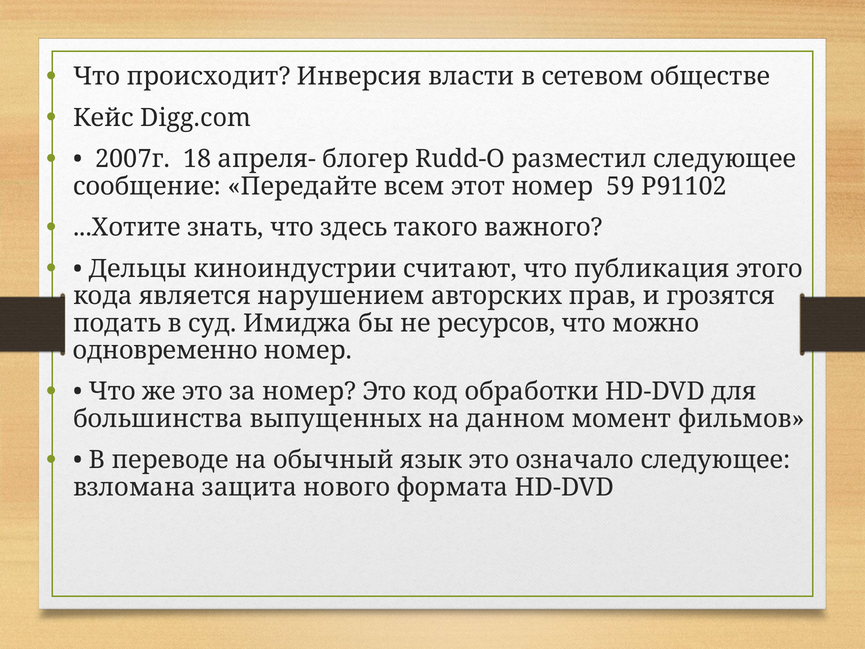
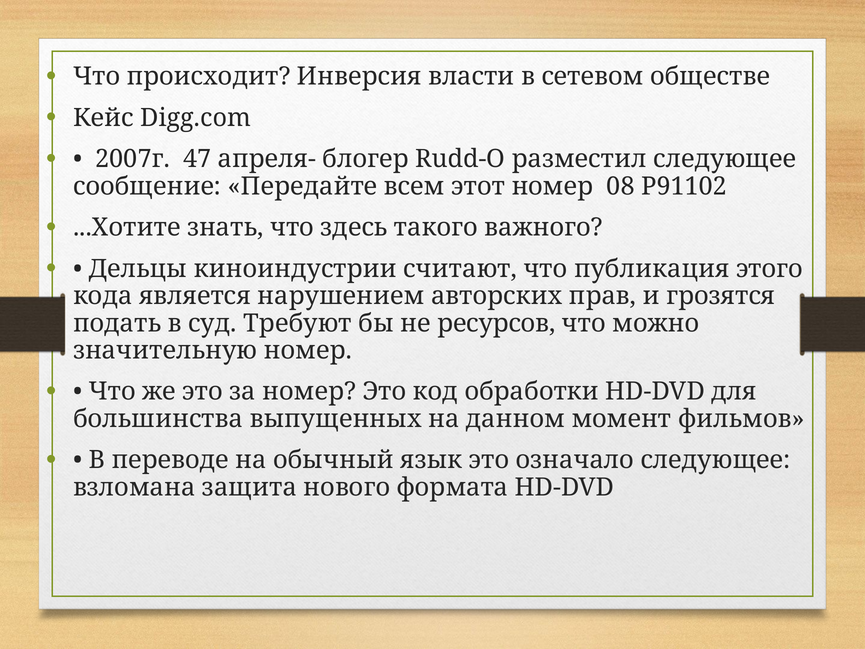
18: 18 -> 47
59: 59 -> 08
Имиджа: Имиджа -> Требуют
одновременно: одновременно -> значительную
